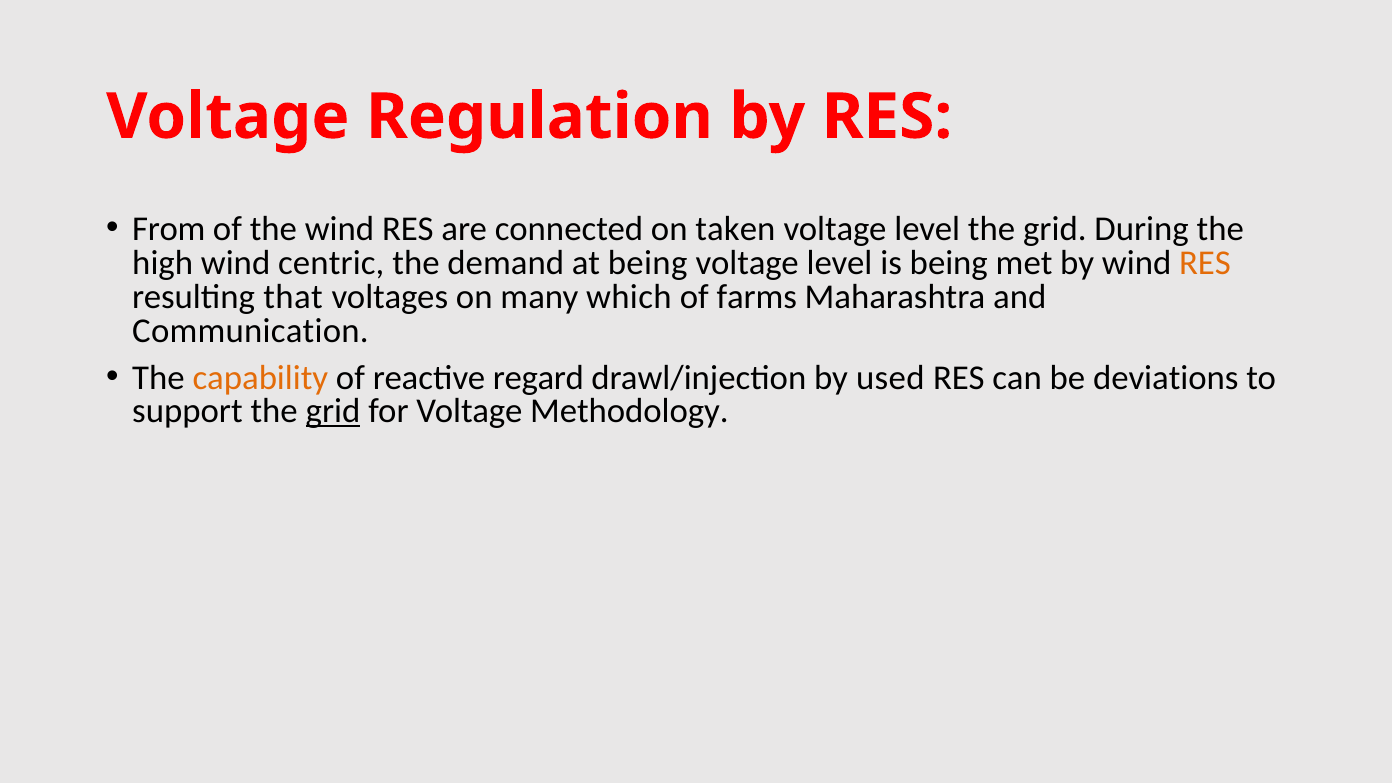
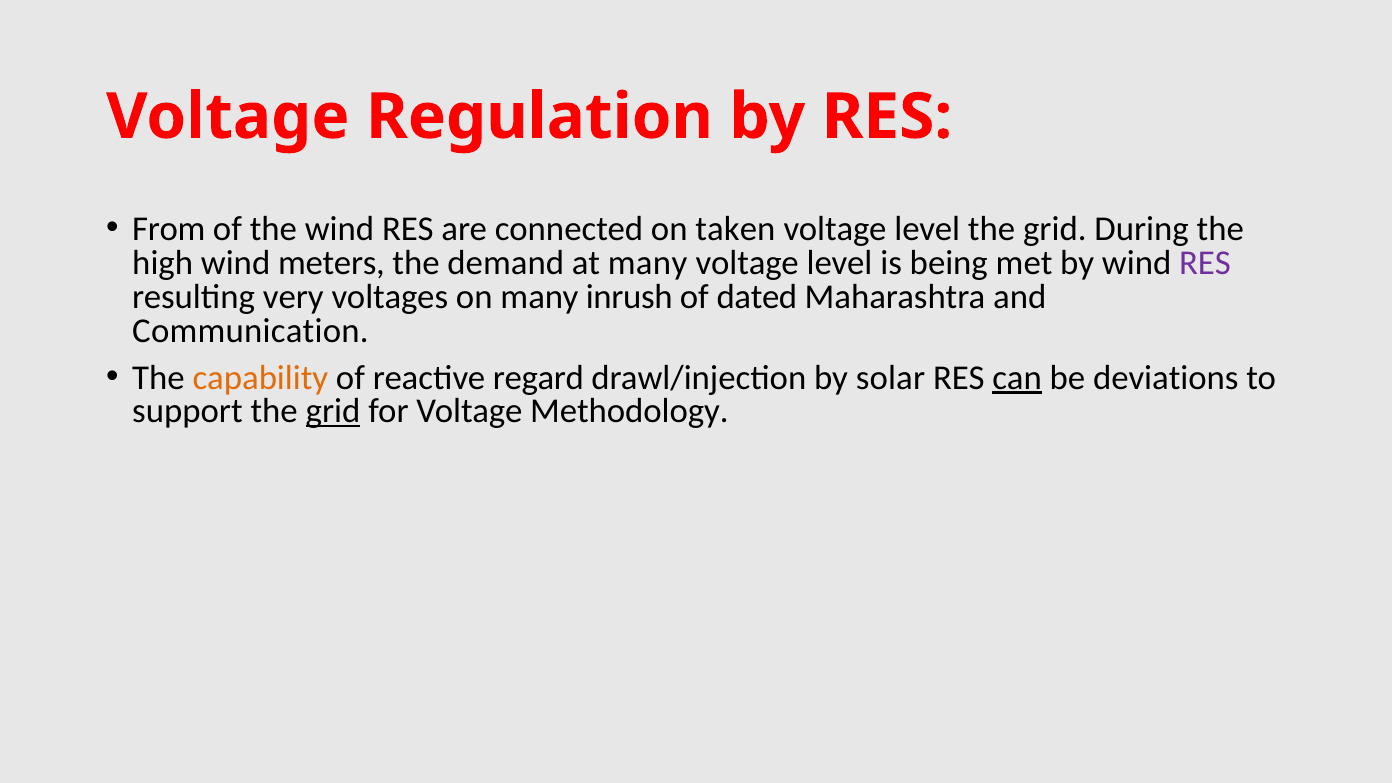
centric: centric -> meters
at being: being -> many
RES at (1205, 263) colour: orange -> purple
that: that -> very
which: which -> inrush
farms: farms -> dated
used: used -> solar
can underline: none -> present
